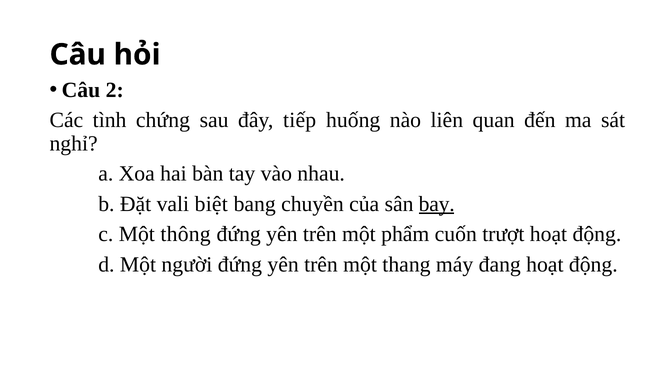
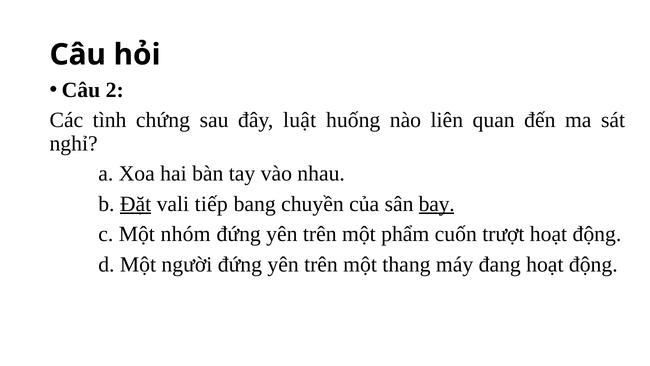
tiếp: tiếp -> luật
Đặt underline: none -> present
biệt: biệt -> tiếp
thông: thông -> nhóm
